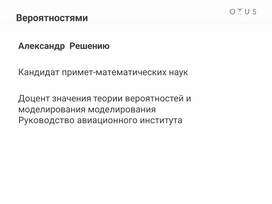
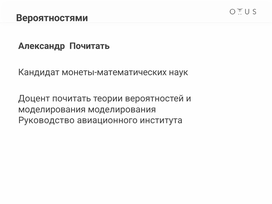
Александр Решению: Решению -> Почитать
примет-математических: примет-математических -> монеты-математических
Доцент значения: значения -> почитать
